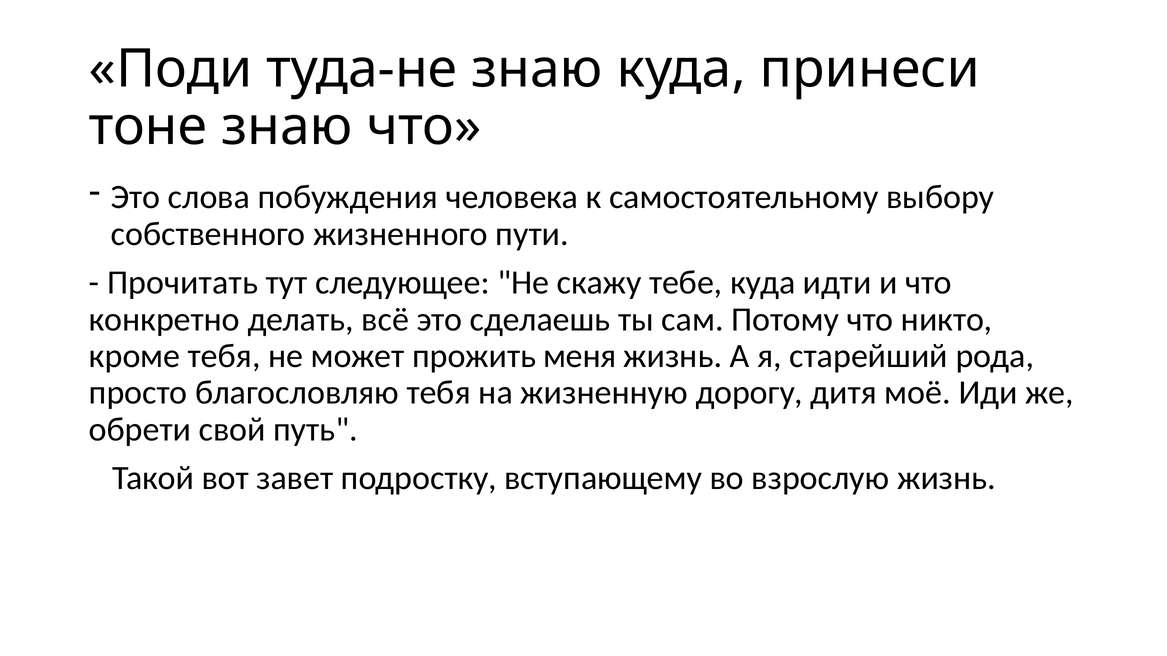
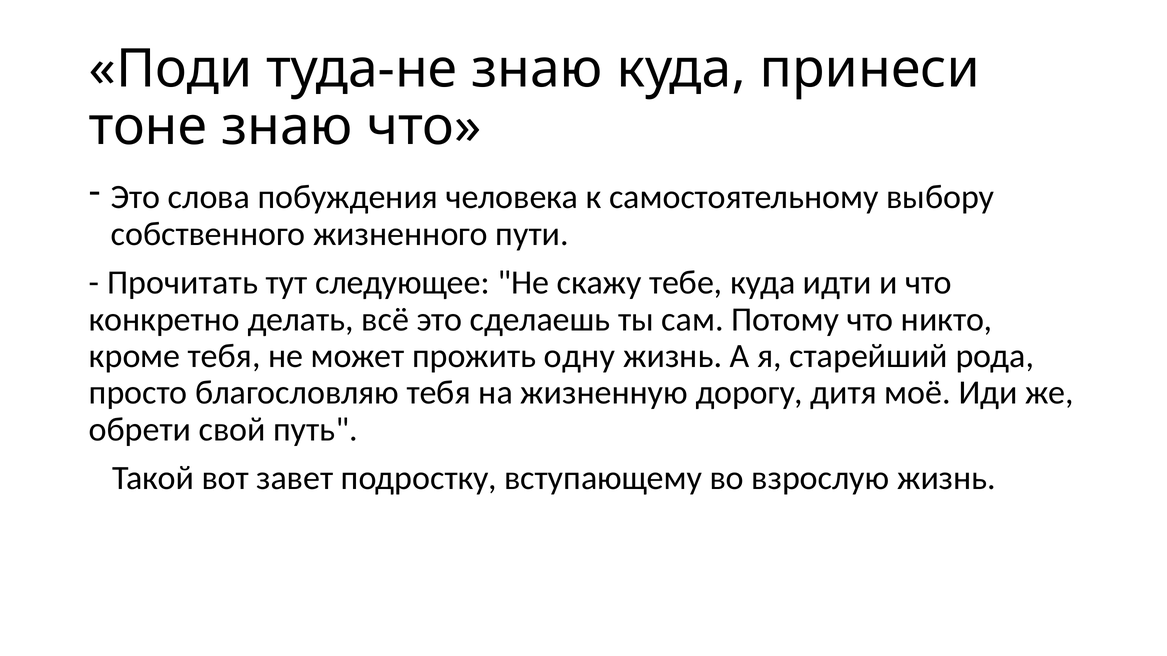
меня: меня -> одну
